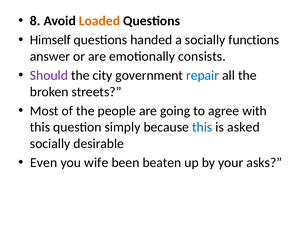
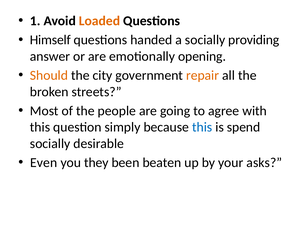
8: 8 -> 1
functions: functions -> providing
consists: consists -> opening
Should colour: purple -> orange
repair colour: blue -> orange
asked: asked -> spend
wife: wife -> they
